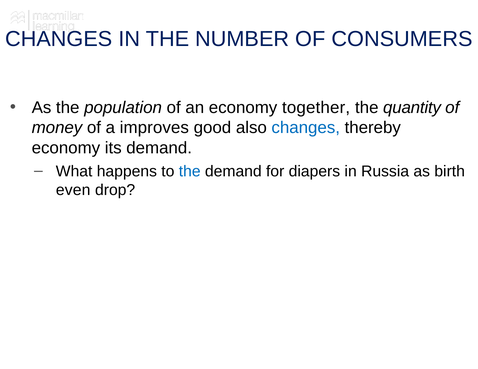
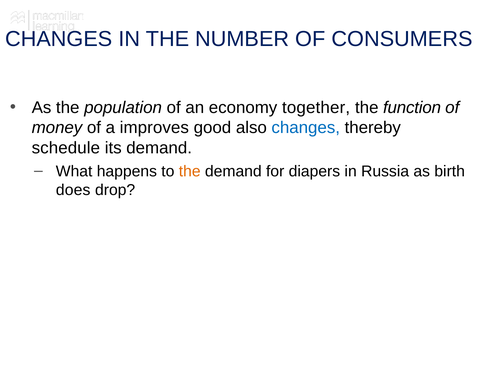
quantity: quantity -> function
economy at (66, 148): economy -> schedule
the at (190, 171) colour: blue -> orange
even: even -> does
